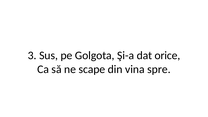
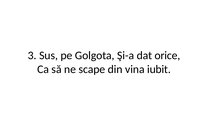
spre: spre -> iubit
